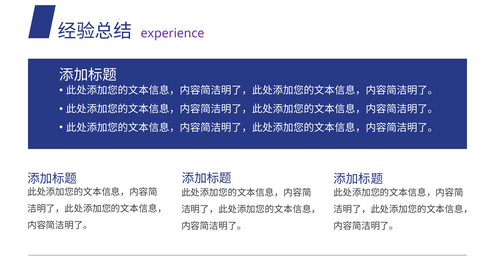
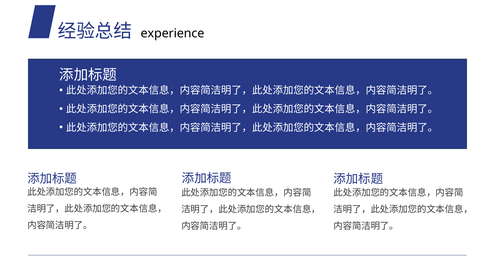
experience colour: purple -> black
